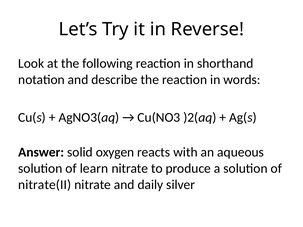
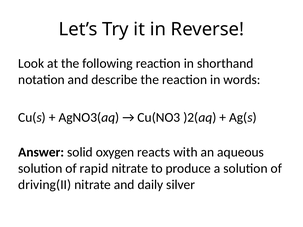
learn: learn -> rapid
nitrate(II: nitrate(II -> driving(II
